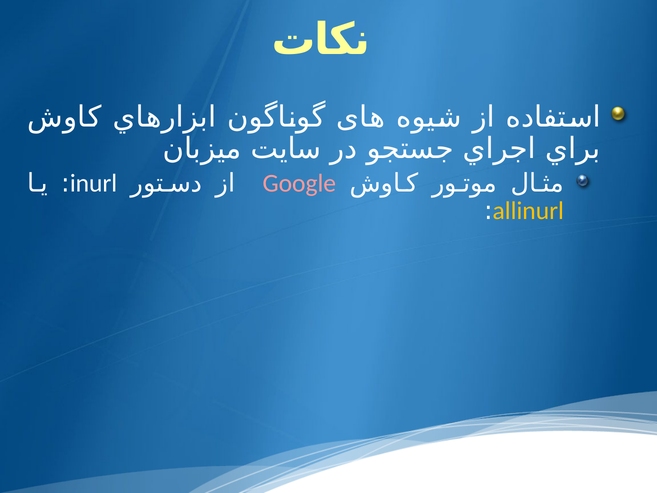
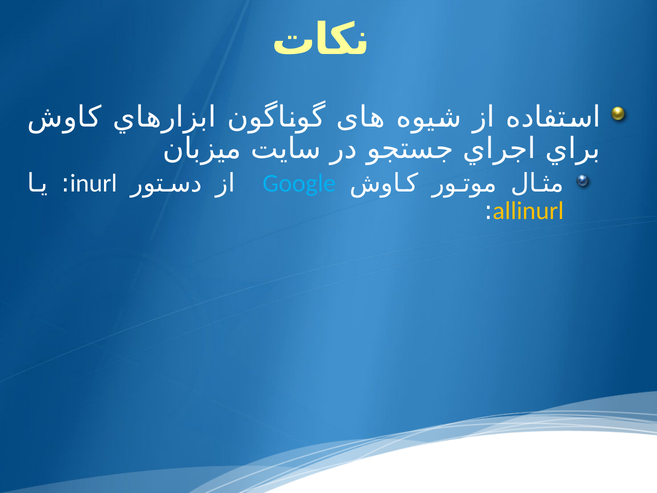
Google colour: pink -> light blue
